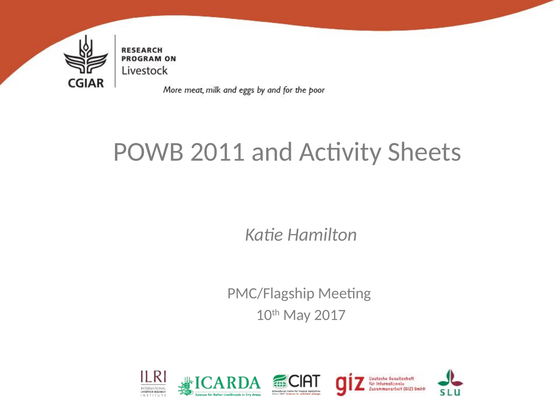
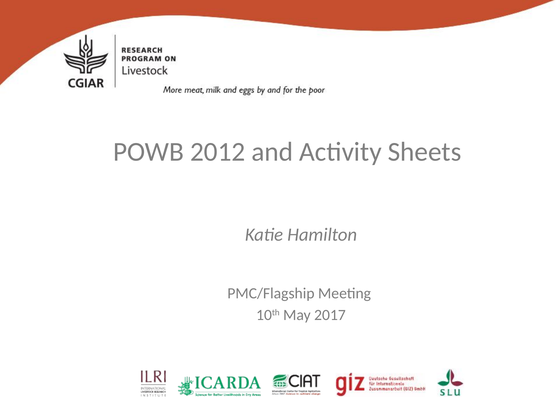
2011: 2011 -> 2012
